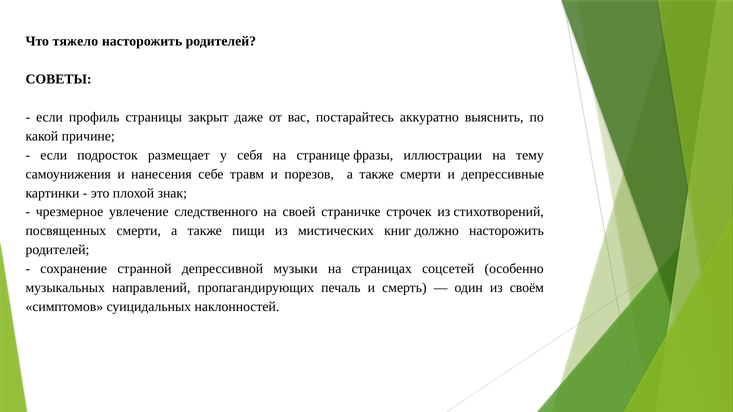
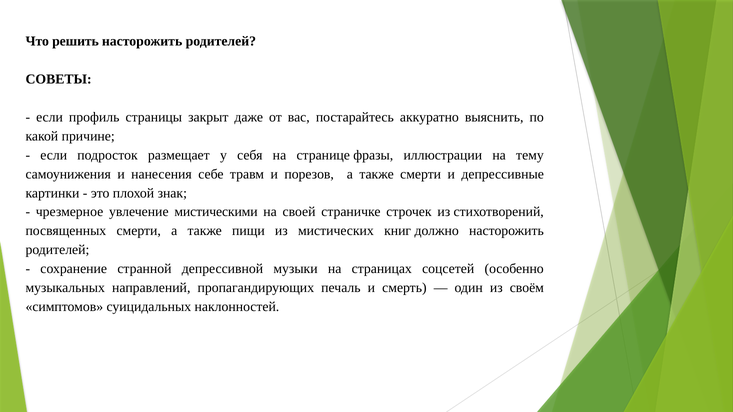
тяжело: тяжело -> решить
следственного: следственного -> мистическими
